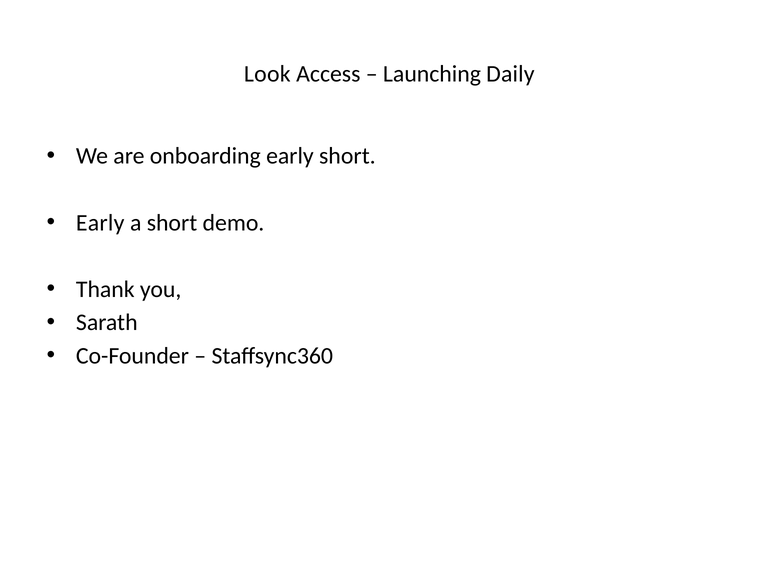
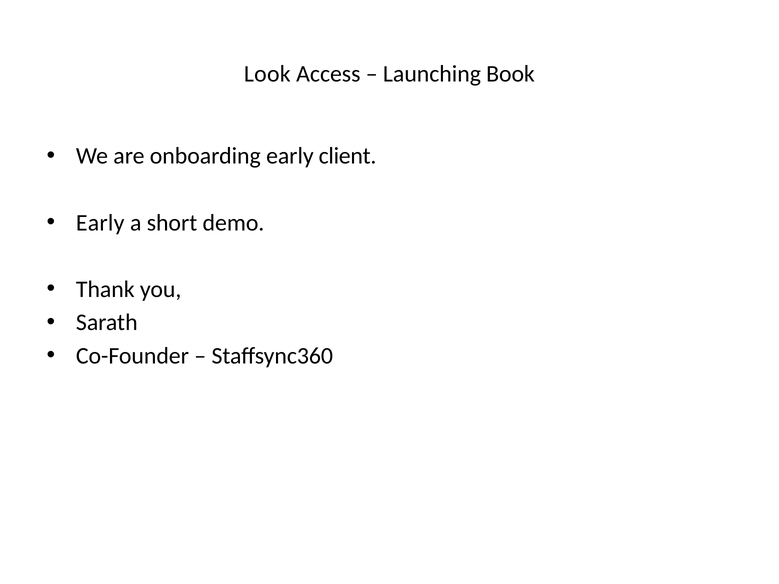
Daily: Daily -> Book
early short: short -> client
